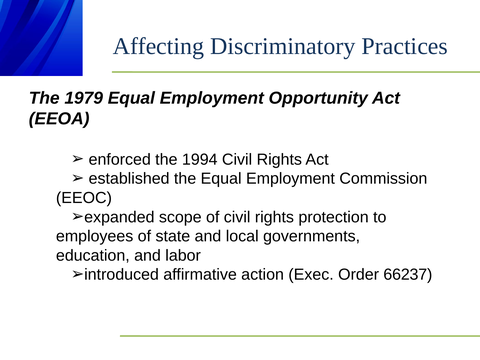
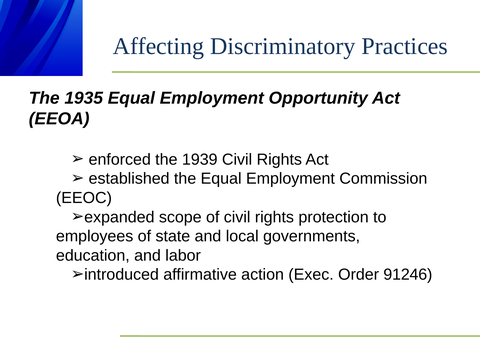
1979: 1979 -> 1935
1994: 1994 -> 1939
66237: 66237 -> 91246
